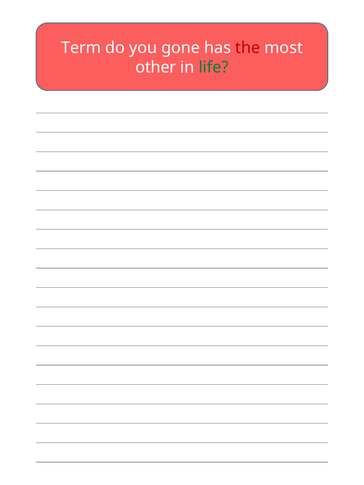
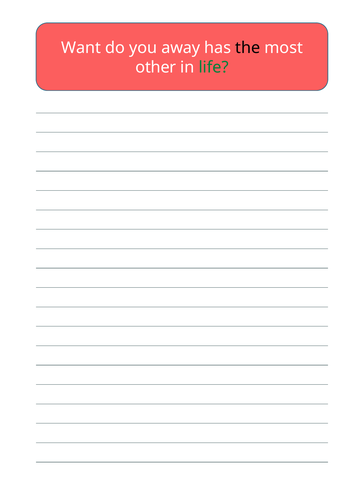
Term: Term -> Want
gone: gone -> away
the colour: red -> black
